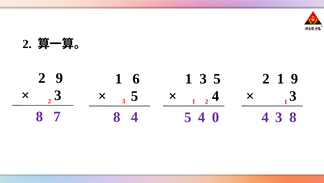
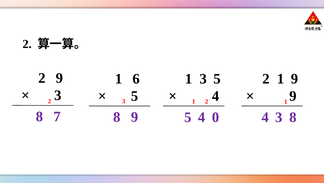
3 at (293, 96): 3 -> 9
8 4: 4 -> 9
